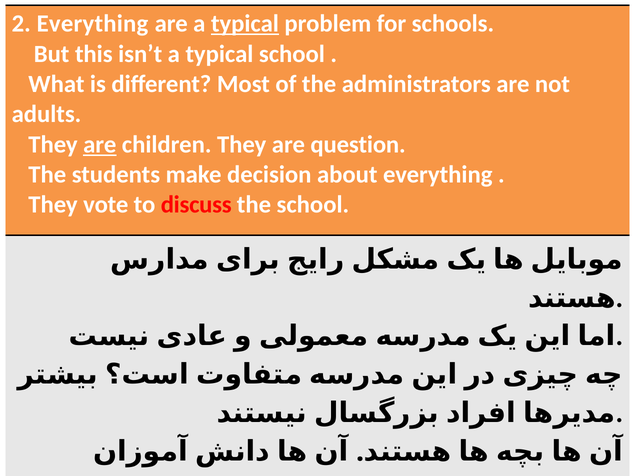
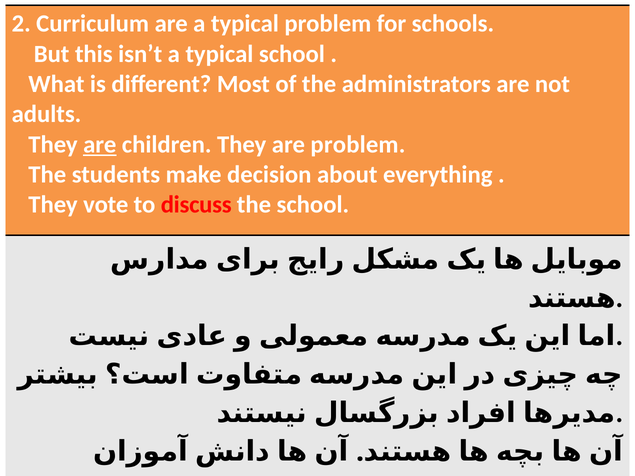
2 Everything: Everything -> Curriculum
typical at (245, 24) underline: present -> none
are question: question -> problem
